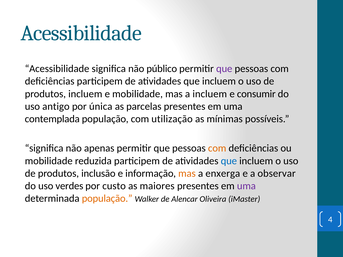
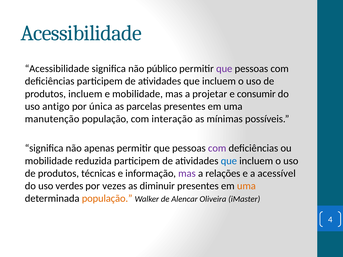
a incluem: incluem -> projetar
contemplada: contemplada -> manutenção
utilização: utilização -> interação
com at (217, 148) colour: orange -> purple
inclusão: inclusão -> técnicas
mas at (187, 174) colour: orange -> purple
enxerga: enxerga -> relações
observar: observar -> acessível
custo: custo -> vezes
maiores: maiores -> diminuir
uma at (246, 186) colour: purple -> orange
